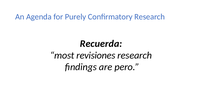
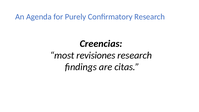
Recuerda: Recuerda -> Creencias
pero: pero -> citas
